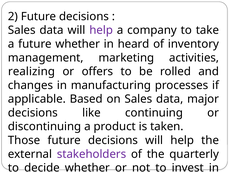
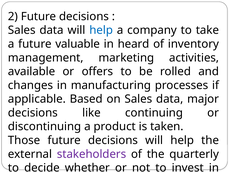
help at (101, 30) colour: purple -> blue
future whether: whether -> valuable
realizing: realizing -> available
